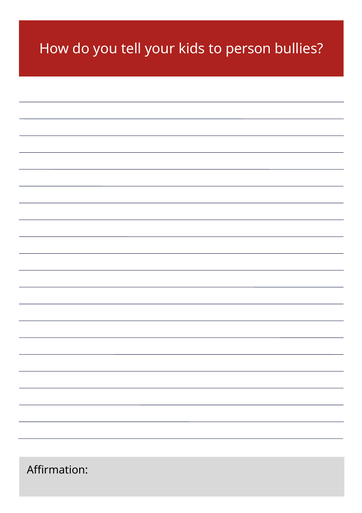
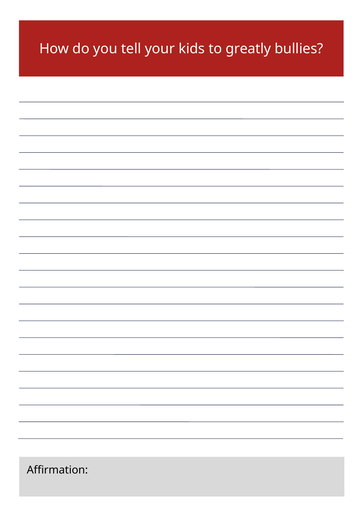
person: person -> greatly
